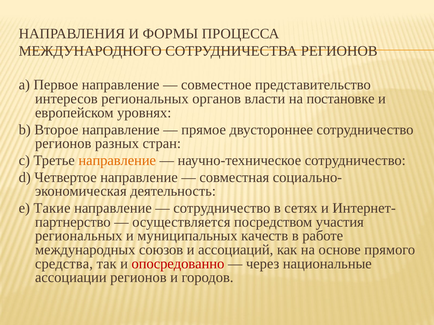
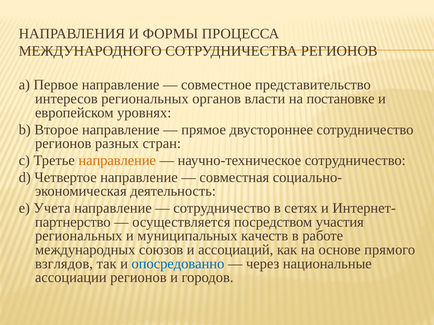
Такие: Такие -> Учета
средства: средства -> взглядов
опосредованно colour: red -> blue
